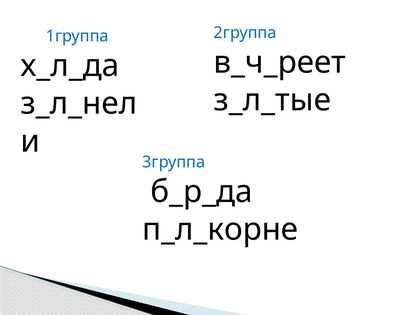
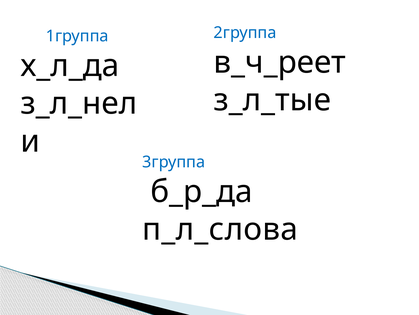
п_л_корне: п_л_корне -> п_л_слова
